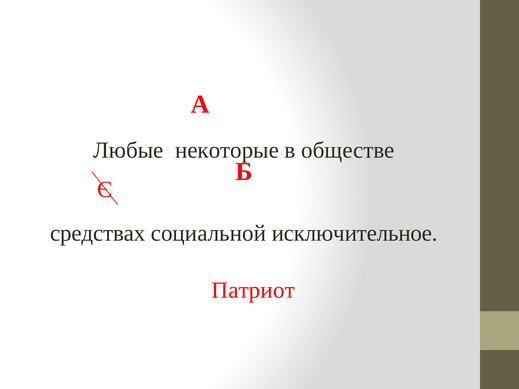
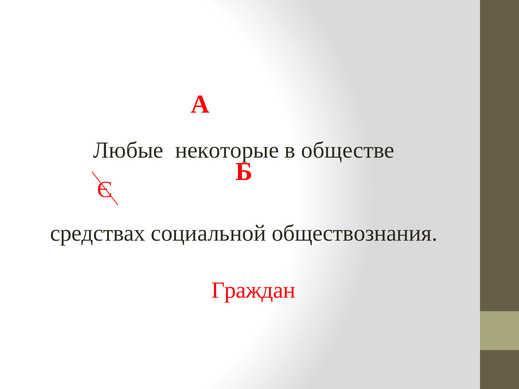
исключительное: исключительное -> обществознания
Патриот: Патриот -> Граждан
